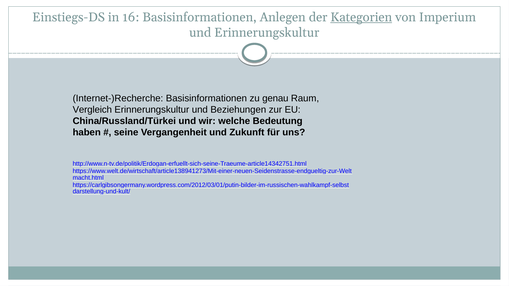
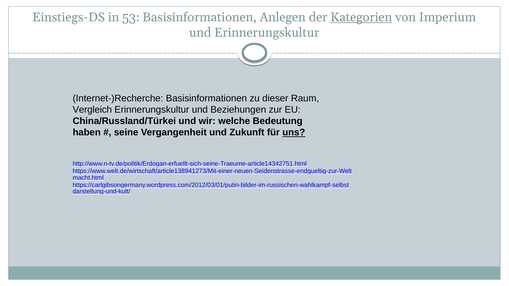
16: 16 -> 53
genau: genau -> dieser
uns underline: none -> present
